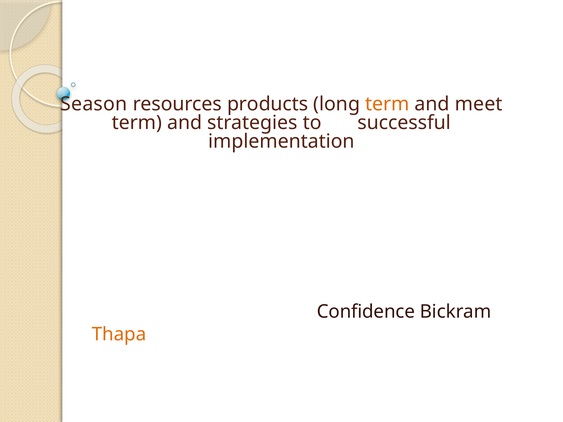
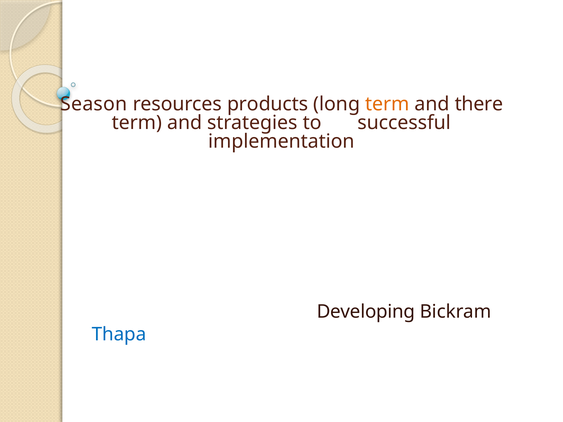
meet: meet -> there
Confidence: Confidence -> Developing
Thapa colour: orange -> blue
